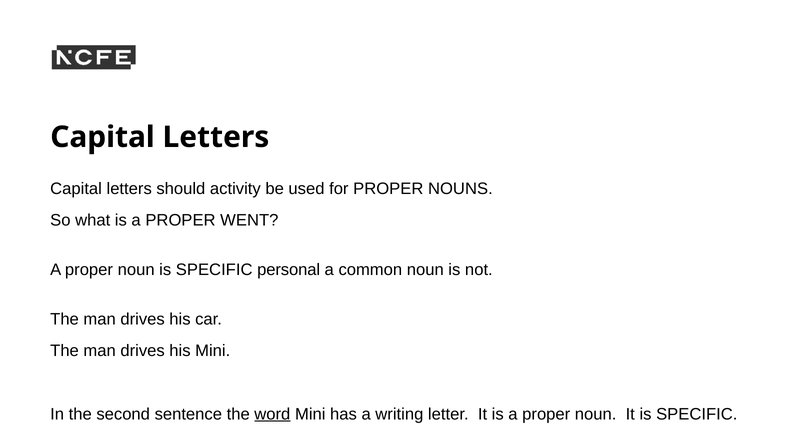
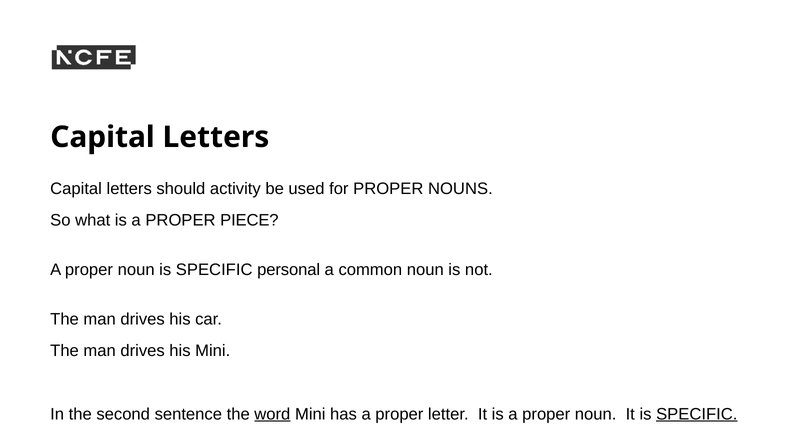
WENT: WENT -> PIECE
has a writing: writing -> proper
SPECIFIC at (697, 414) underline: none -> present
